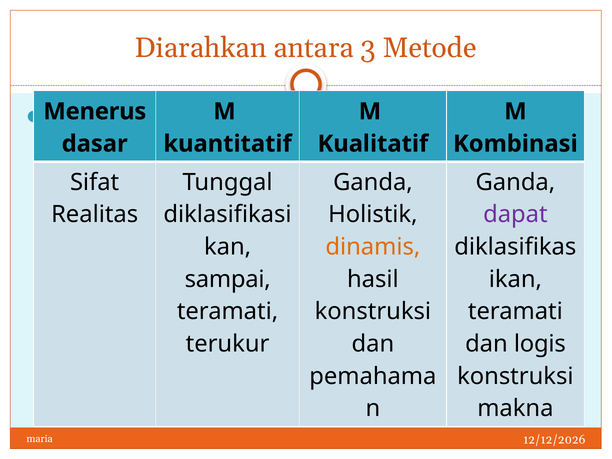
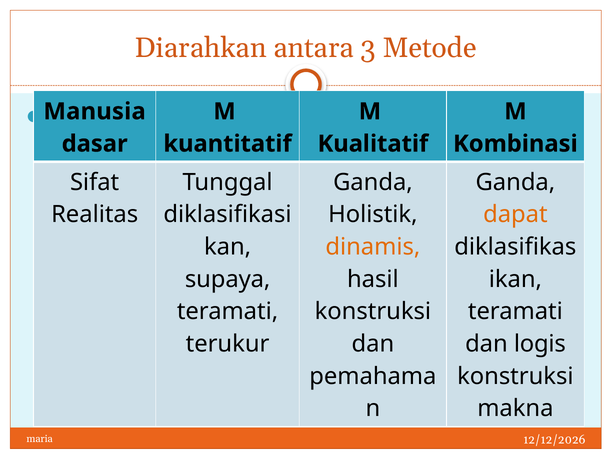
Menerus: Menerus -> Manusia
dapat colour: purple -> orange
sampai: sampai -> supaya
